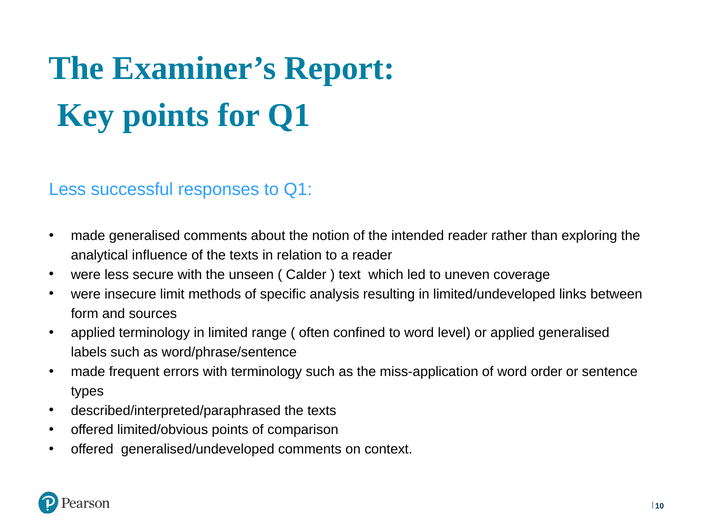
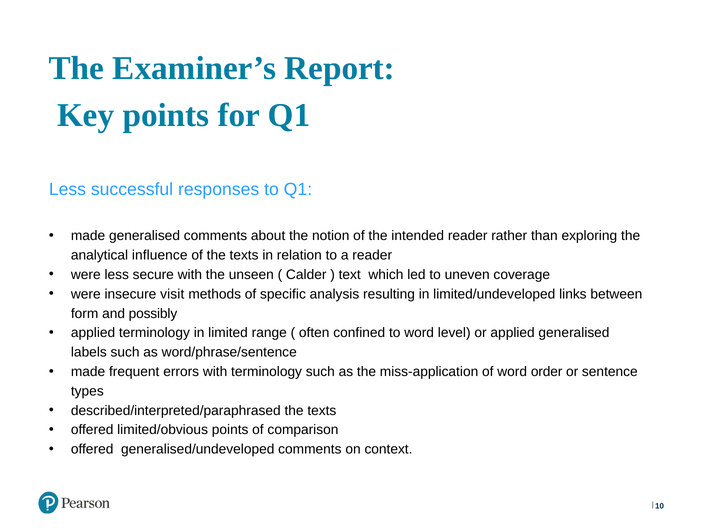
limit: limit -> visit
sources: sources -> possibly
